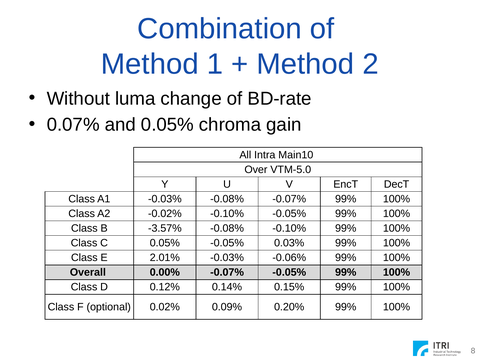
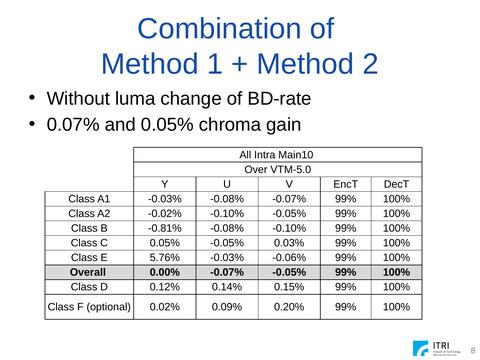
-3.57%: -3.57% -> -0.81%
2.01%: 2.01% -> 5.76%
